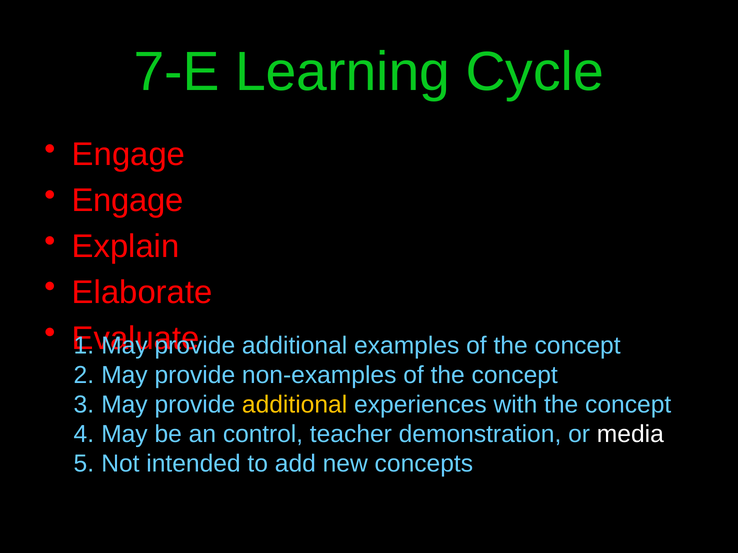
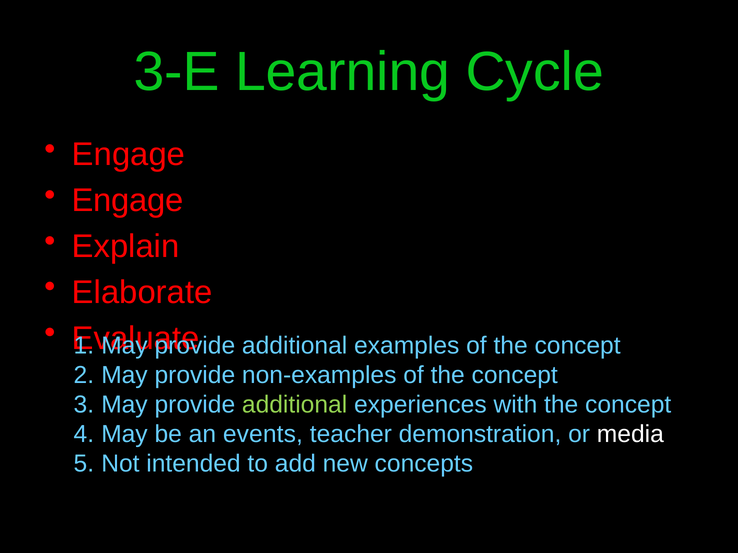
7-E: 7-E -> 3-E
additional at (295, 405) colour: yellow -> light green
control: control -> events
